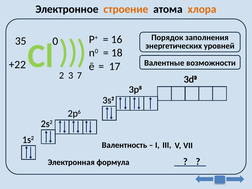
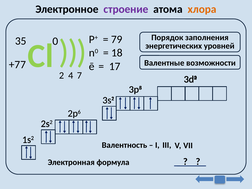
строение colour: orange -> purple
16: 16 -> 79
+22: +22 -> +77
3: 3 -> 4
